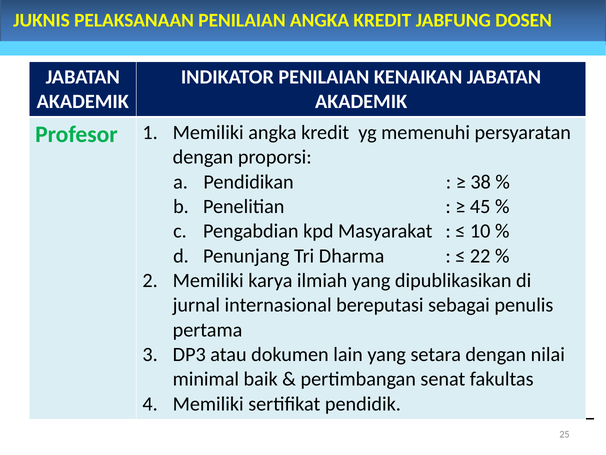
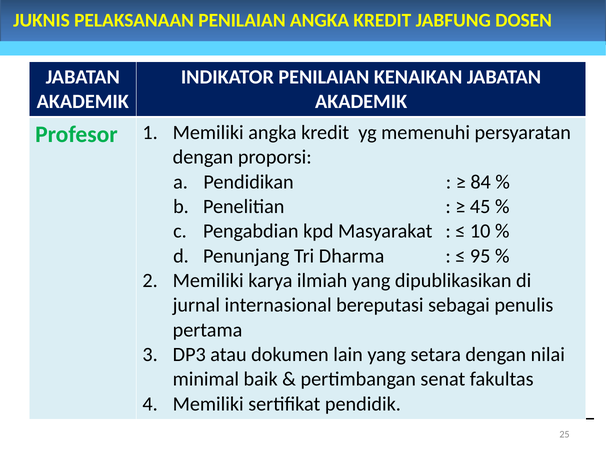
38: 38 -> 84
22: 22 -> 95
